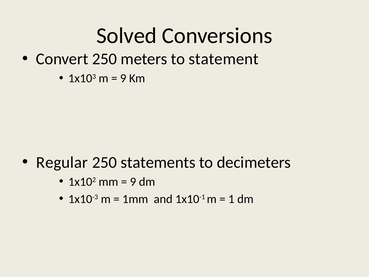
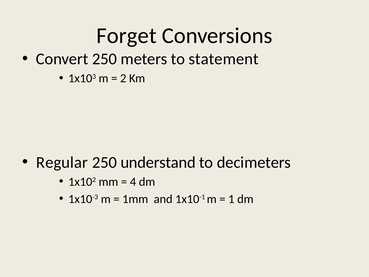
Solved: Solved -> Forget
9 at (123, 78): 9 -> 2
statements: statements -> understand
9 at (133, 182): 9 -> 4
